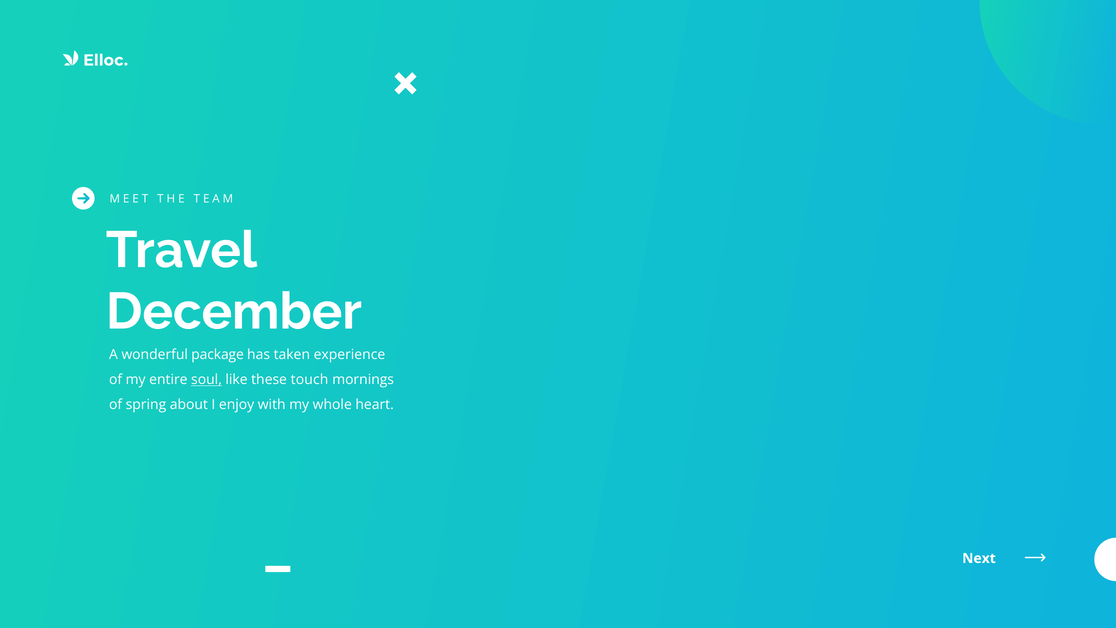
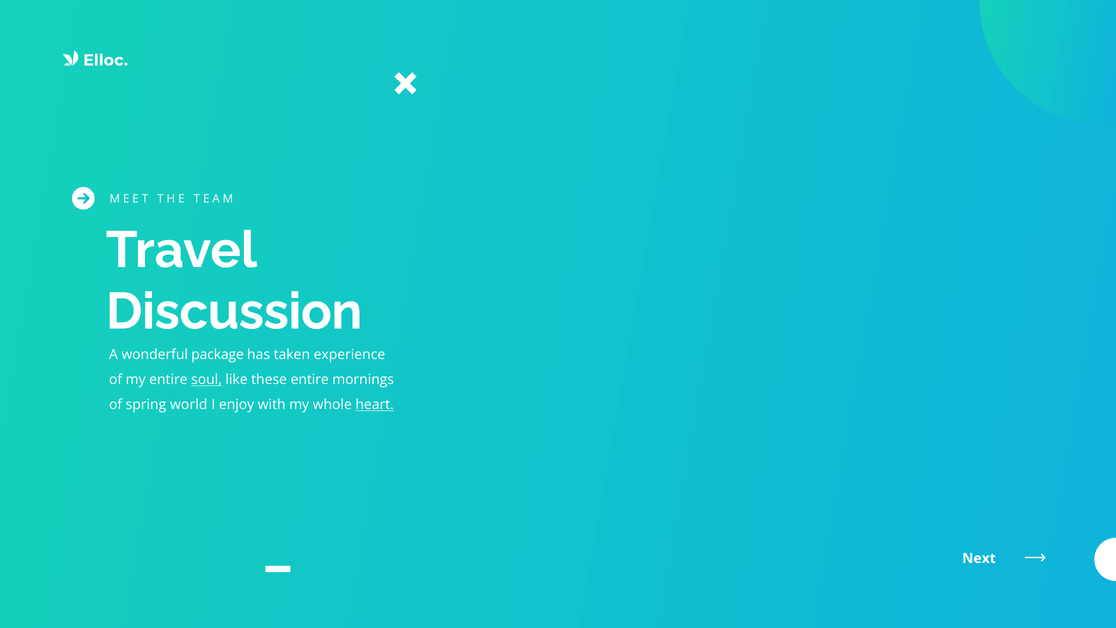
December: December -> Discussion
these touch: touch -> entire
about: about -> world
heart underline: none -> present
